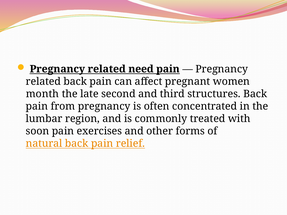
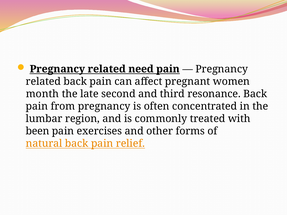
structures: structures -> resonance
soon: soon -> been
